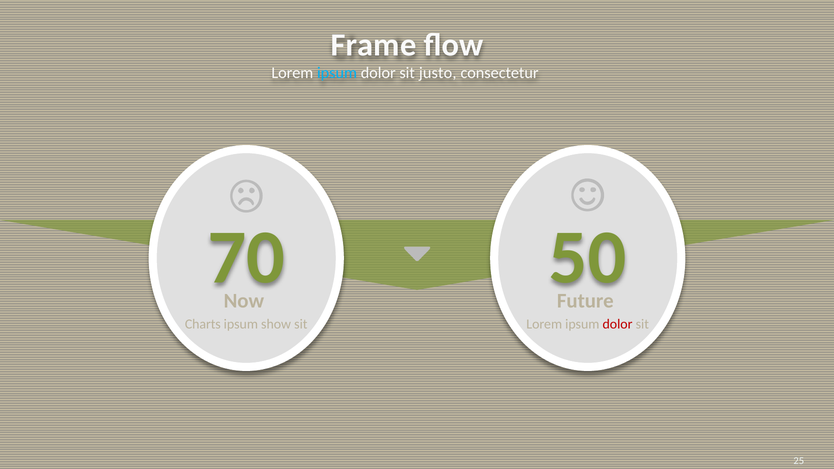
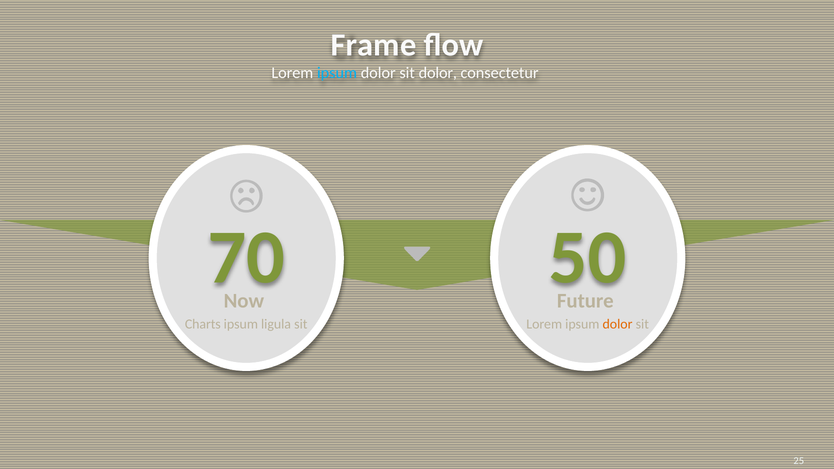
sit justo: justo -> dolor
show: show -> ligula
dolor at (617, 324) colour: red -> orange
